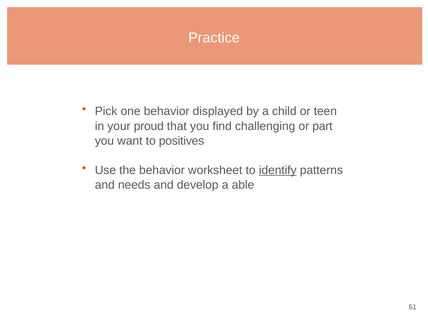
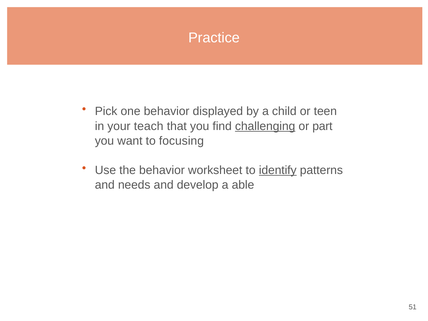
proud: proud -> teach
challenging underline: none -> present
positives: positives -> focusing
